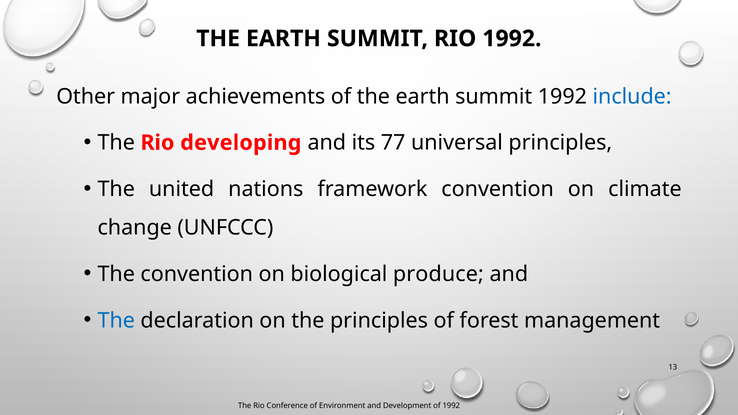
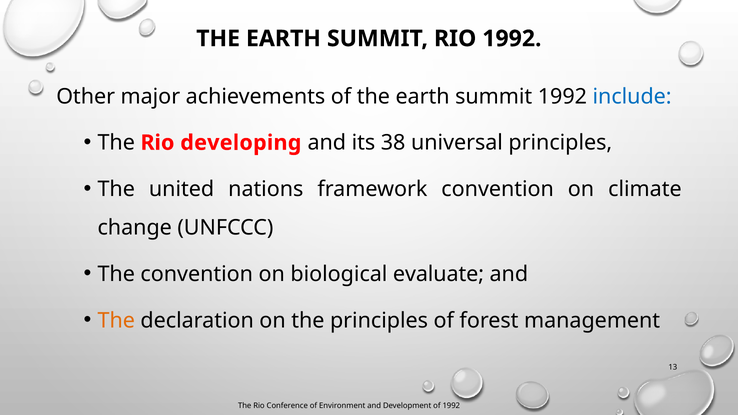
77: 77 -> 38
produce: produce -> evaluate
The at (116, 321) colour: blue -> orange
